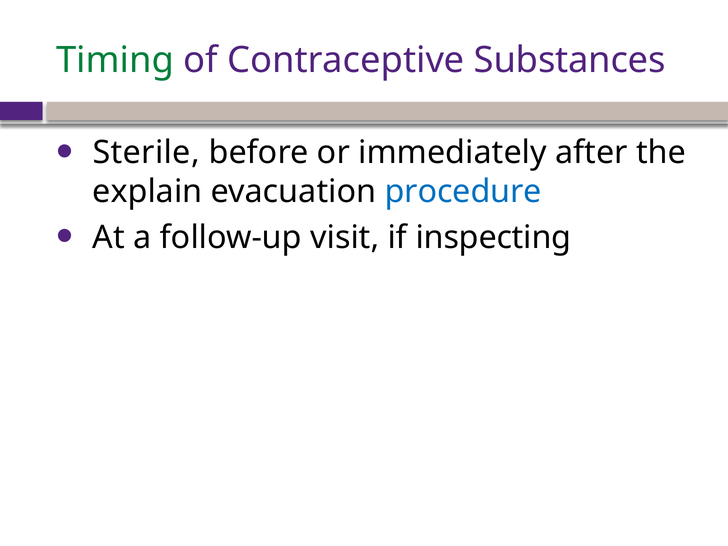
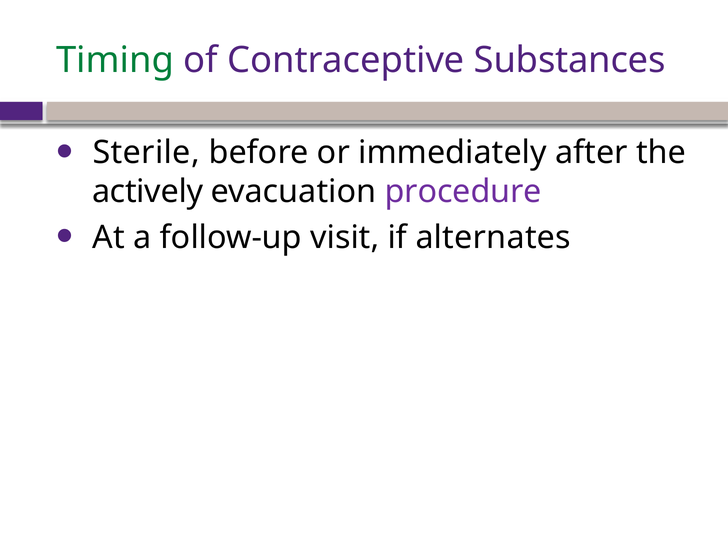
explain: explain -> actively
procedure colour: blue -> purple
inspecting: inspecting -> alternates
